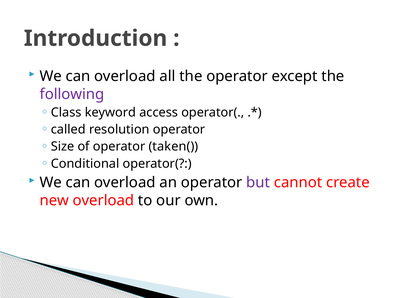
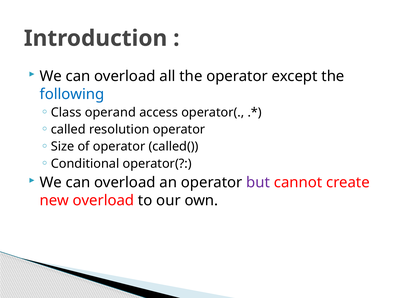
following colour: purple -> blue
keyword: keyword -> operand
taken(: taken( -> called(
